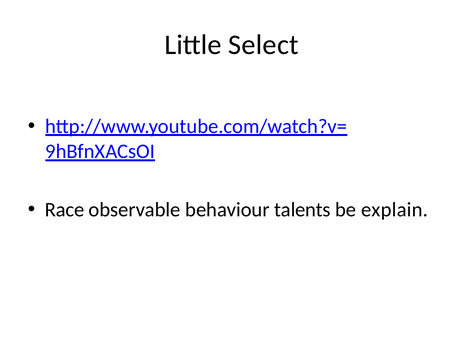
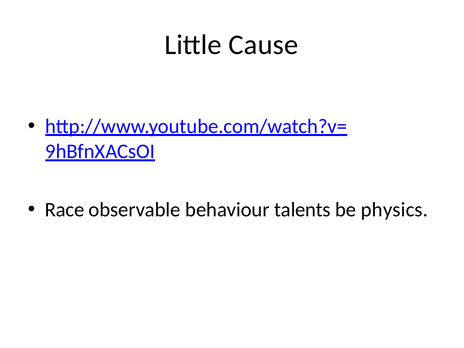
Select: Select -> Cause
explain: explain -> physics
